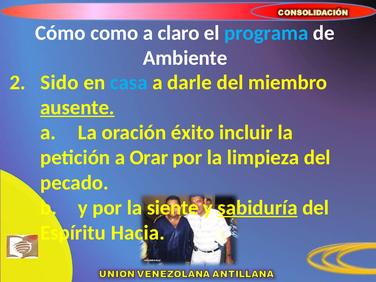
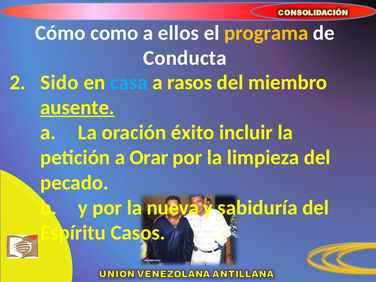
claro: claro -> ellos
programa colour: light blue -> yellow
Ambiente: Ambiente -> Conducta
darle: darle -> rasos
siente: siente -> nueva
sabiduría underline: present -> none
Hacia: Hacia -> Casos
